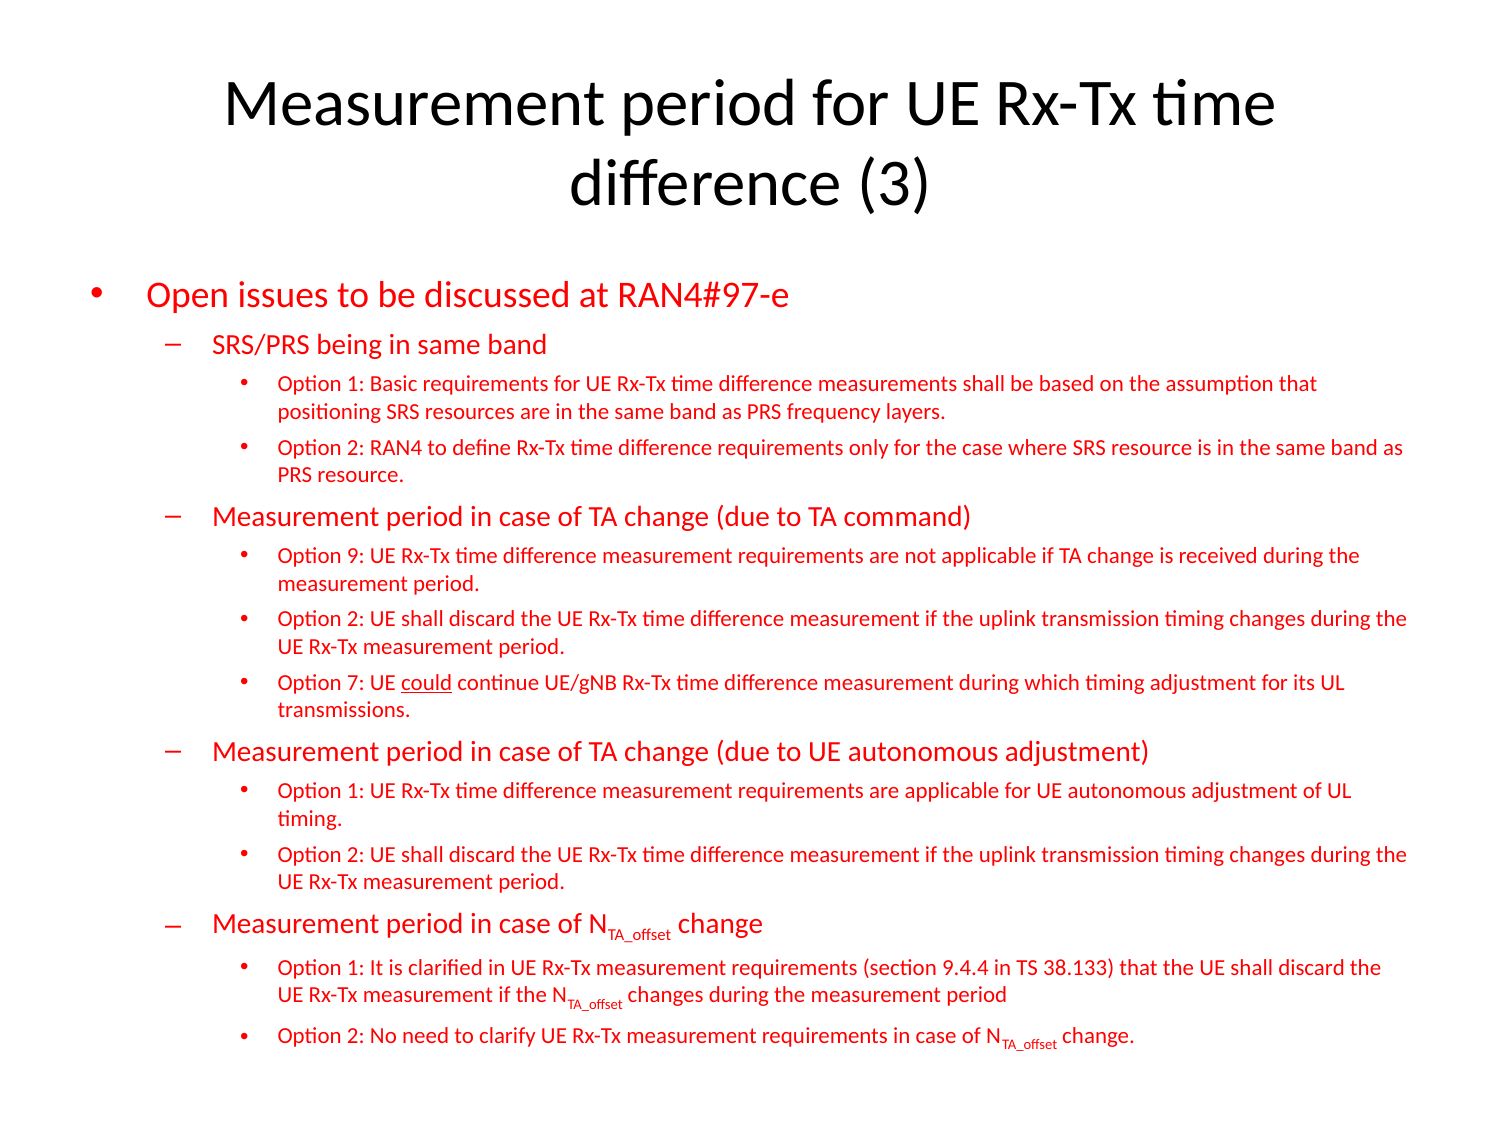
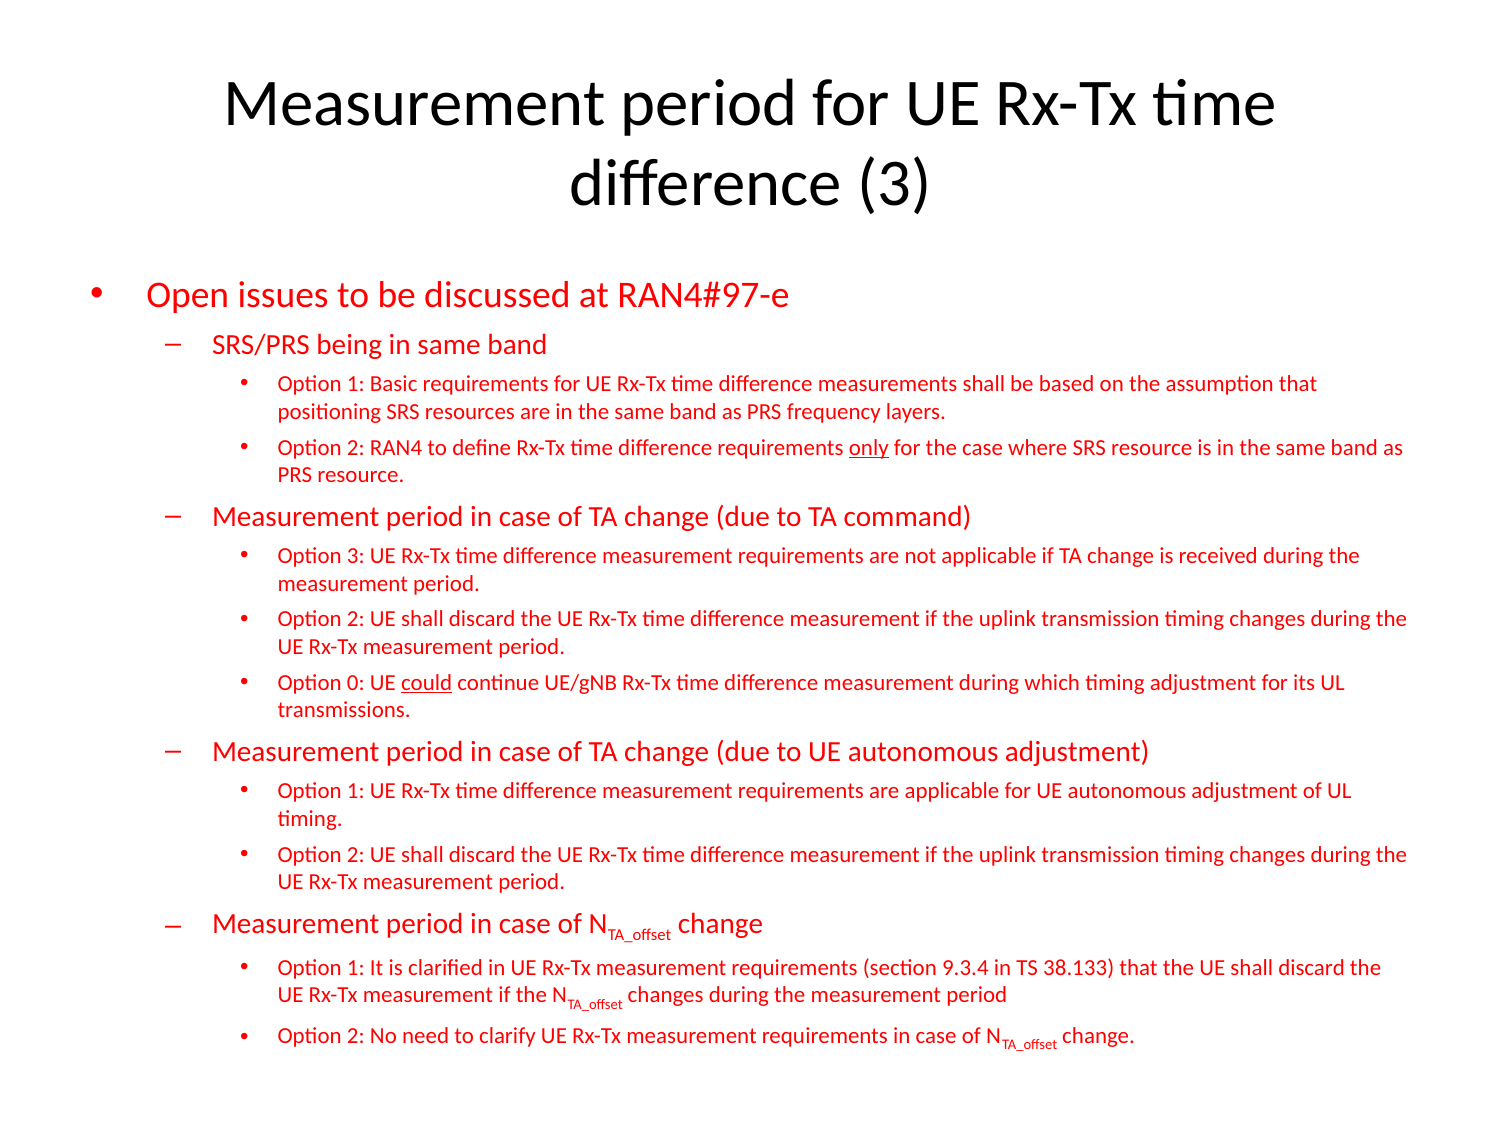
only underline: none -> present
Option 9: 9 -> 3
7: 7 -> 0
9.4.4: 9.4.4 -> 9.3.4
